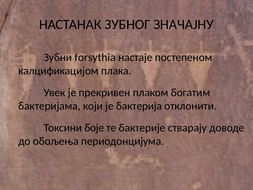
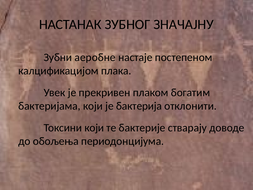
forsythia: forsythia -> аеробне
Токсини боје: боје -> који
